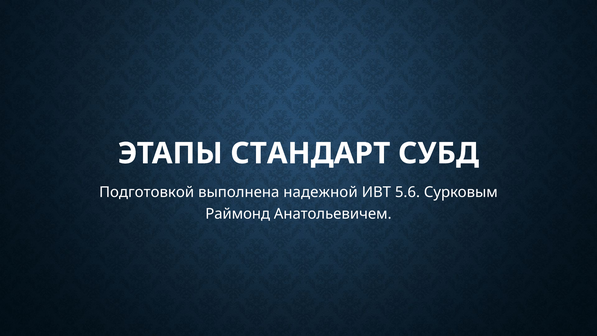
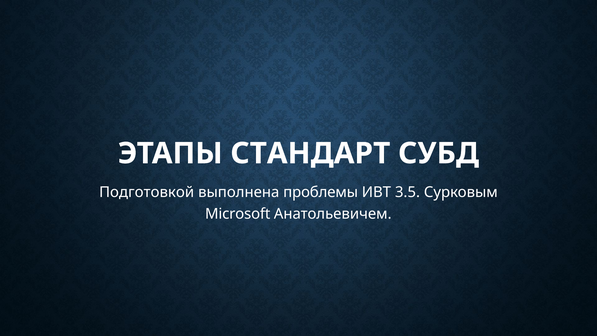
надежной: надежной -> проблемы
5.6: 5.6 -> 3.5
Раймонд: Раймонд -> Microsoft
